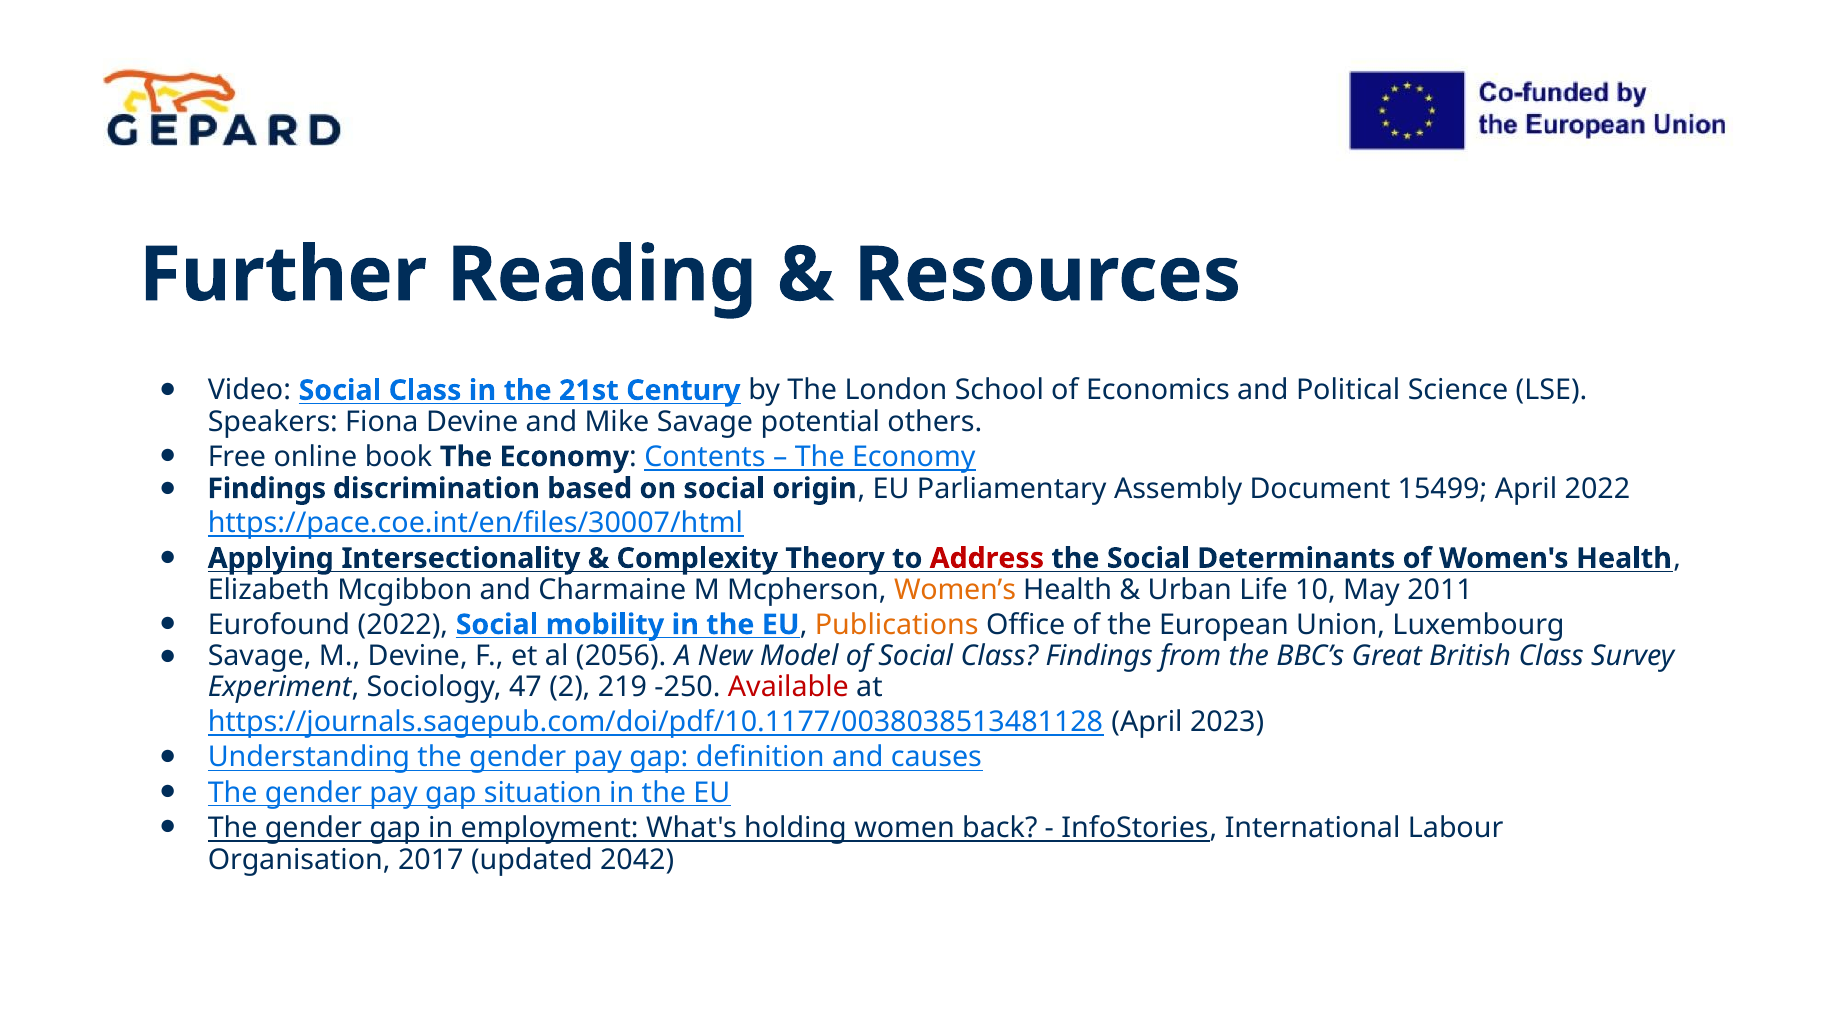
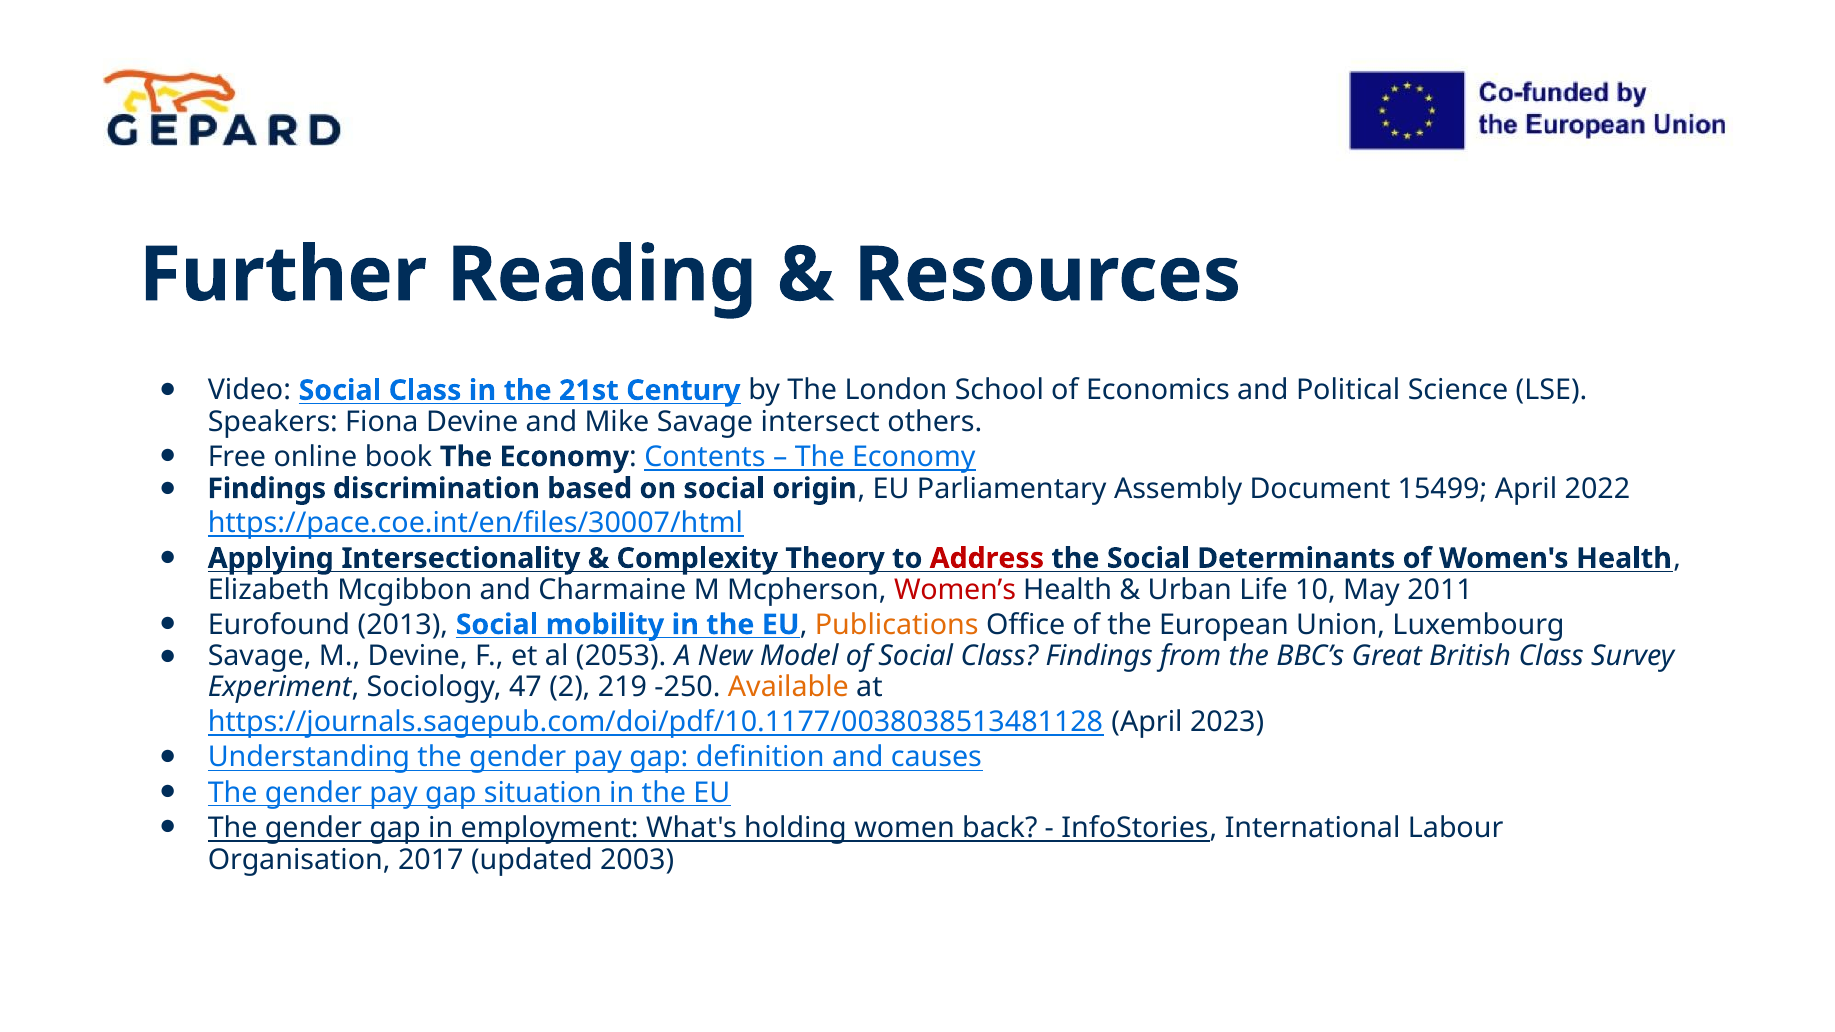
potential: potential -> intersect
Women’s colour: orange -> red
Eurofound 2022: 2022 -> 2013
2056: 2056 -> 2053
Available colour: red -> orange
2042: 2042 -> 2003
